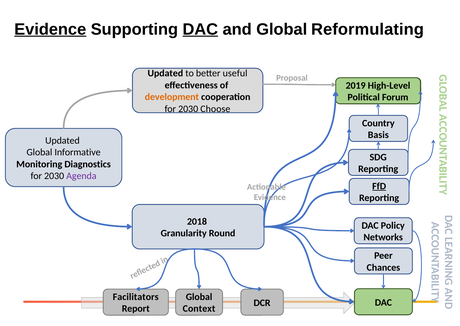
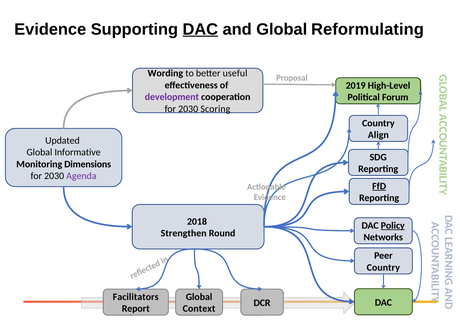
Evidence at (50, 29) underline: present -> none
Updated at (165, 73): Updated -> Wording
development colour: orange -> purple
Choose: Choose -> Scoring
Basis: Basis -> Align
Diagnostics: Diagnostics -> Dimensions
Policy underline: none -> present
Granularity: Granularity -> Strengthen
Chances at (383, 267): Chances -> Country
